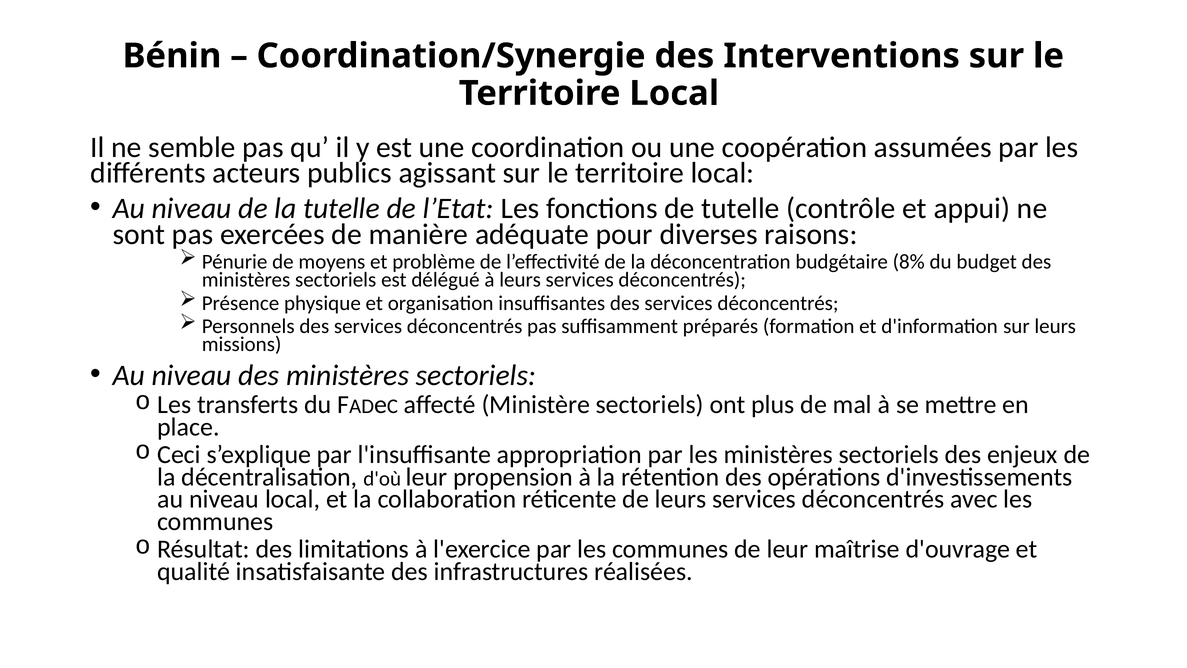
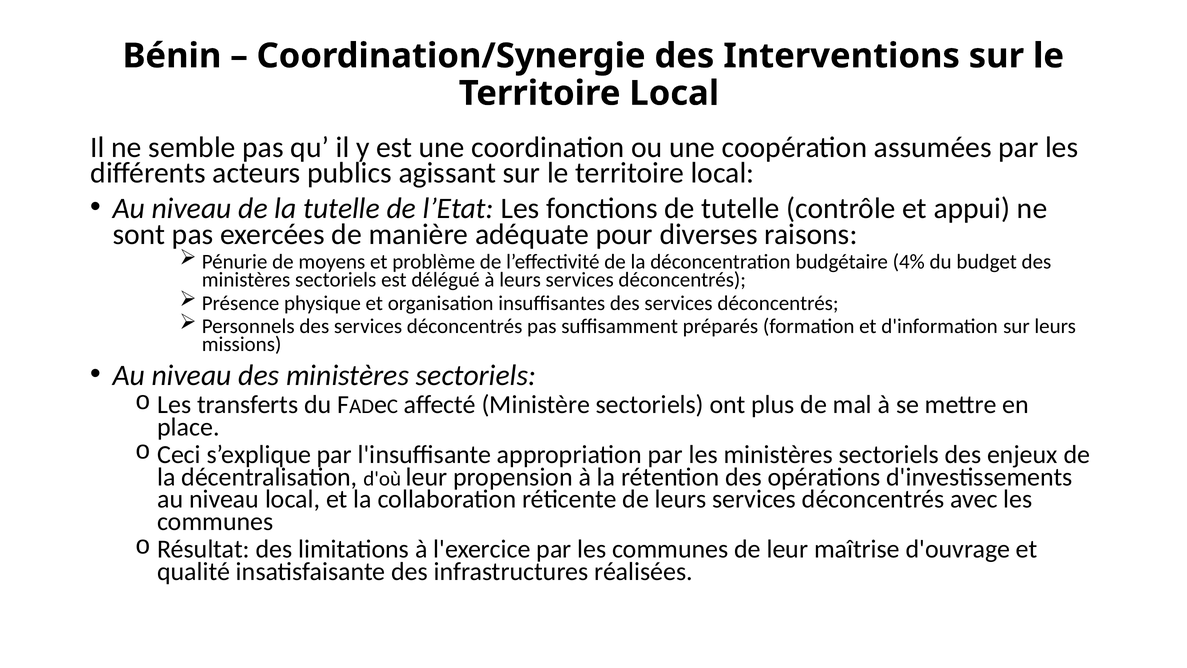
8%: 8% -> 4%
